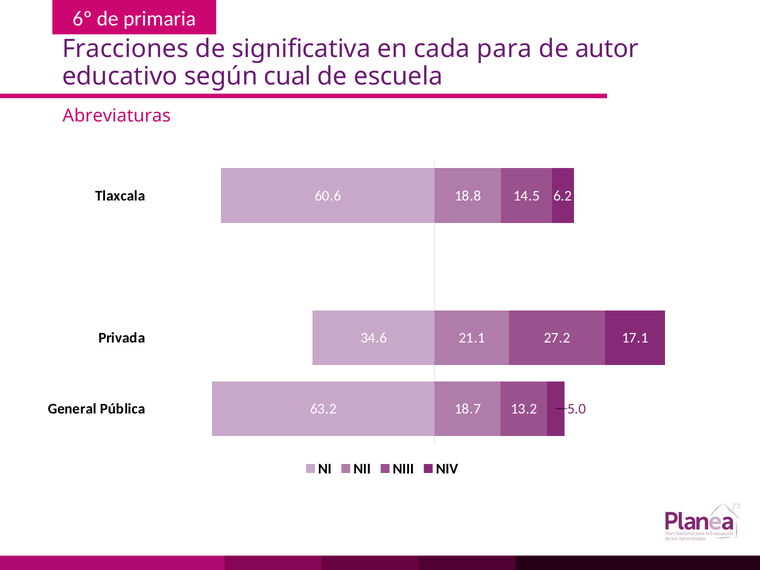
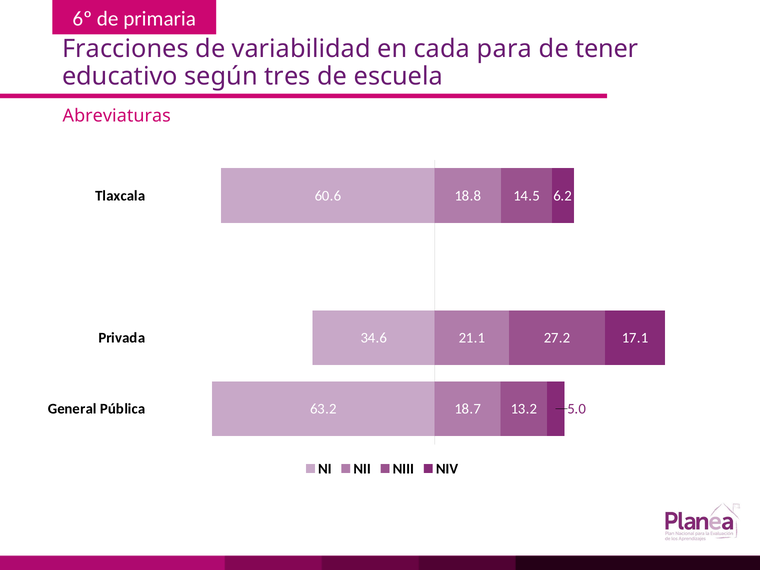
significativa: significativa -> variabilidad
autor: autor -> tener
cual: cual -> tres
